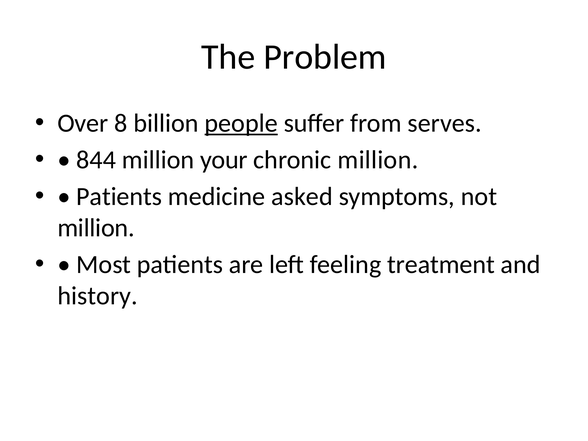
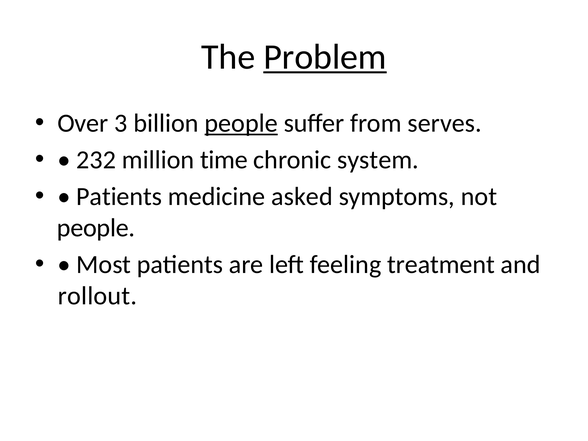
Problem underline: none -> present
8: 8 -> 3
844: 844 -> 232
your: your -> time
chronic million: million -> system
million at (96, 228): million -> people
history: history -> rollout
